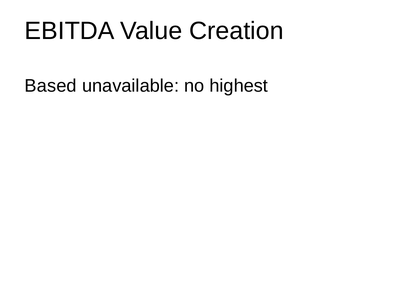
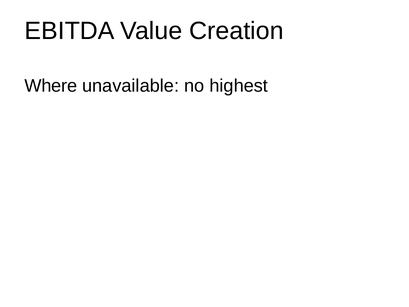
Based: Based -> Where
